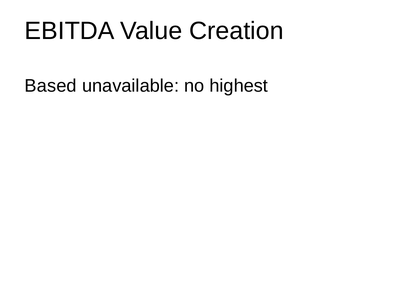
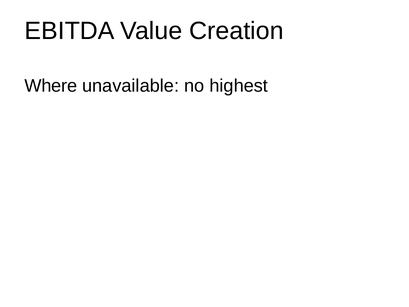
Based: Based -> Where
